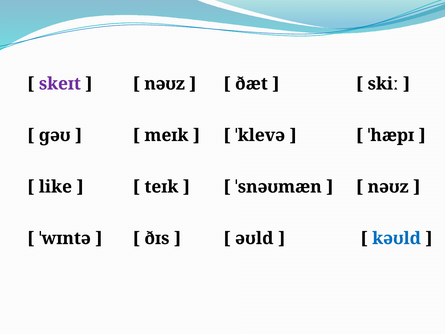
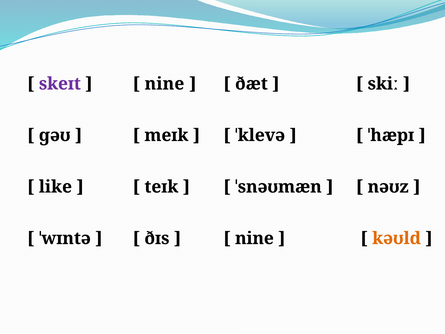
nəʊz at (165, 84): nəʊz -> nine
əʊld at (254, 238): əʊld -> nine
kəʊld colour: blue -> orange
